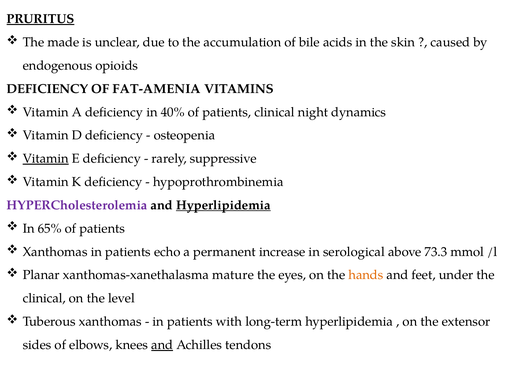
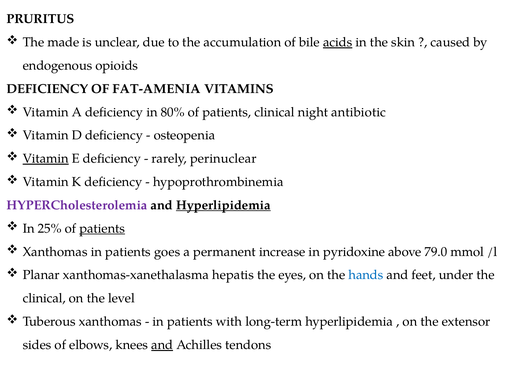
PRURITUS underline: present -> none
acids underline: none -> present
40%: 40% -> 80%
dynamics: dynamics -> antibiotic
suppressive: suppressive -> perinuclear
65%: 65% -> 25%
patients at (102, 228) underline: none -> present
echo: echo -> goes
serological: serological -> pyridoxine
73.3: 73.3 -> 79.0
mature: mature -> hepatis
hands colour: orange -> blue
